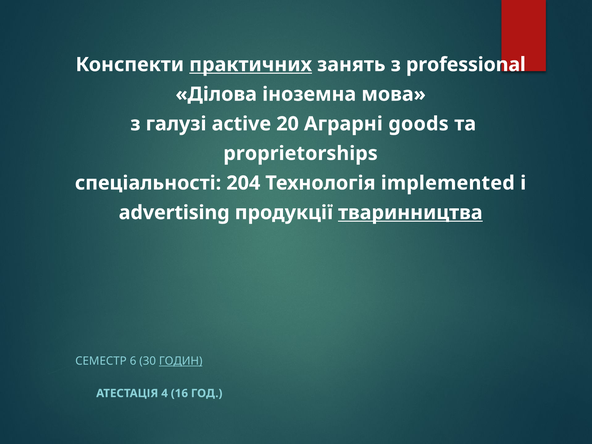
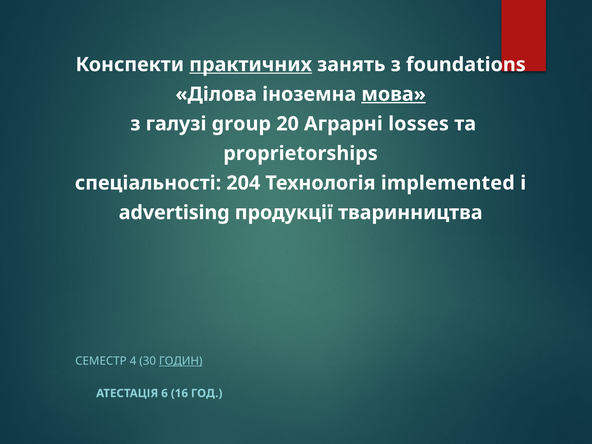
professional: professional -> foundations
мова underline: none -> present
active: active -> group
goods: goods -> losses
тваринництва underline: present -> none
6: 6 -> 4
4: 4 -> 6
